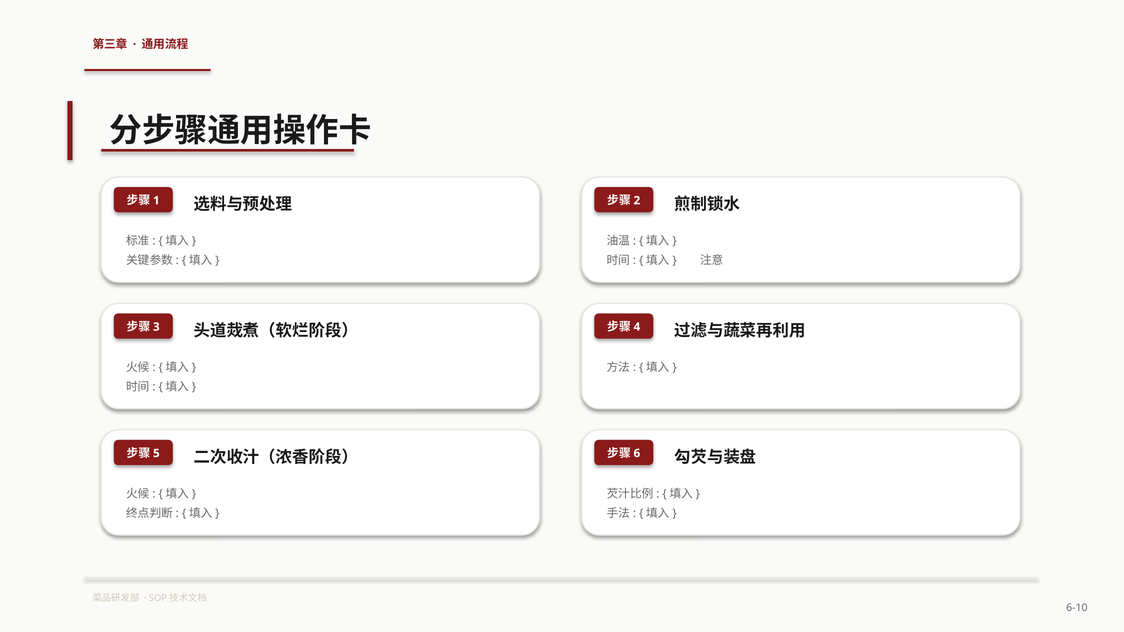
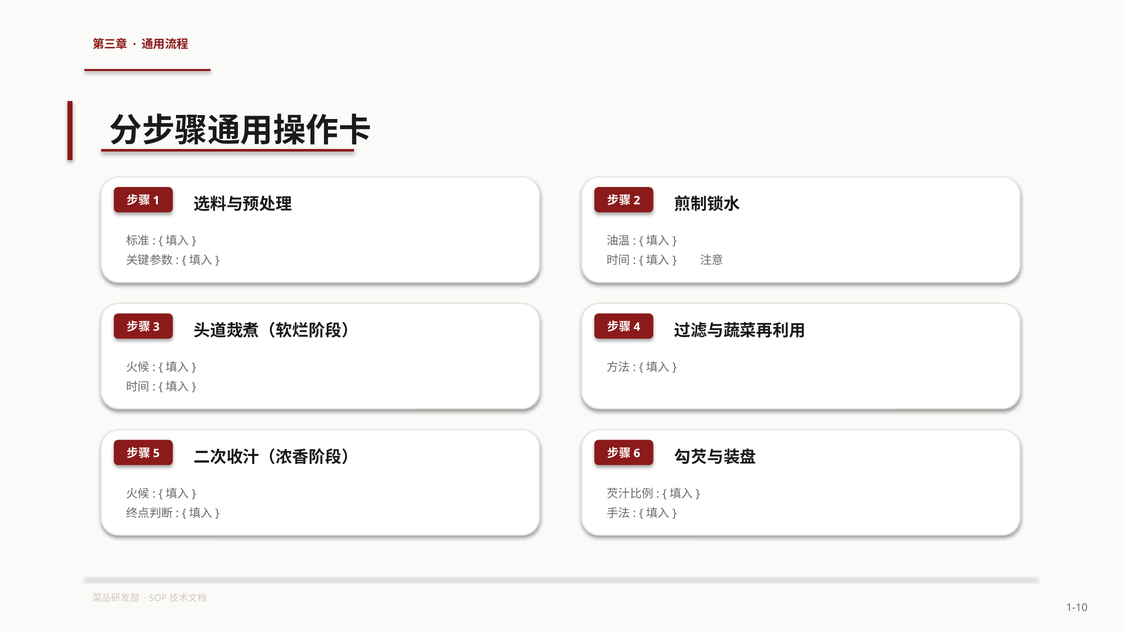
6-10: 6-10 -> 1-10
